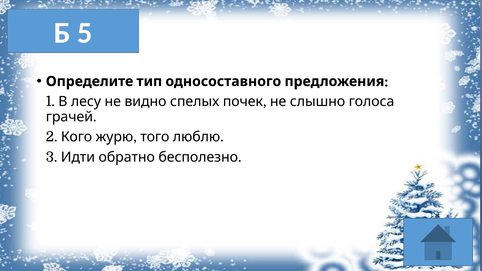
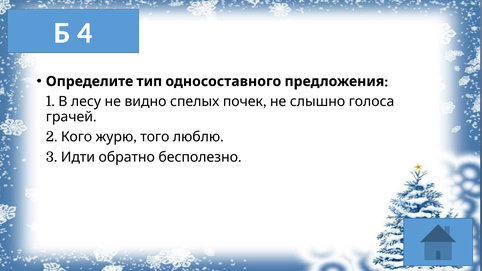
5: 5 -> 4
